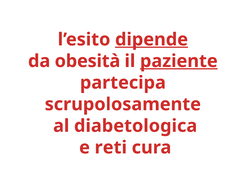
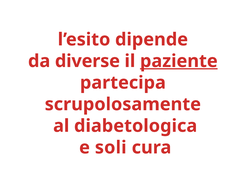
dipende underline: present -> none
obesità: obesità -> diverse
reti: reti -> soli
